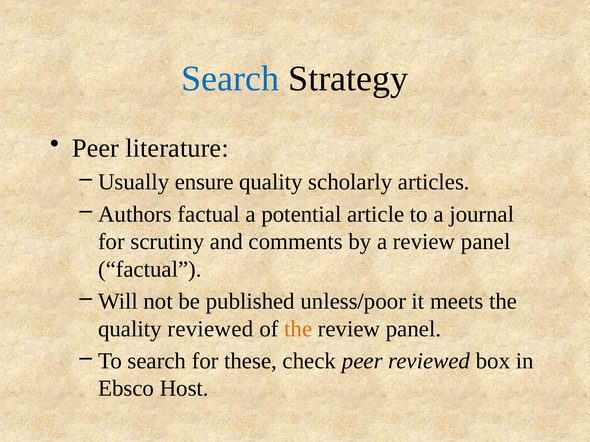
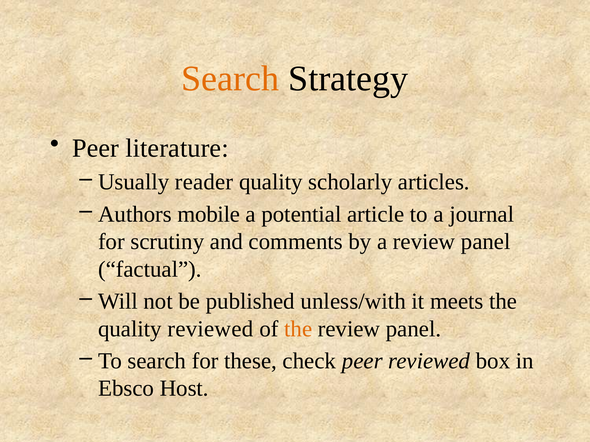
Search at (230, 79) colour: blue -> orange
ensure: ensure -> reader
Authors factual: factual -> mobile
unless/poor: unless/poor -> unless/with
